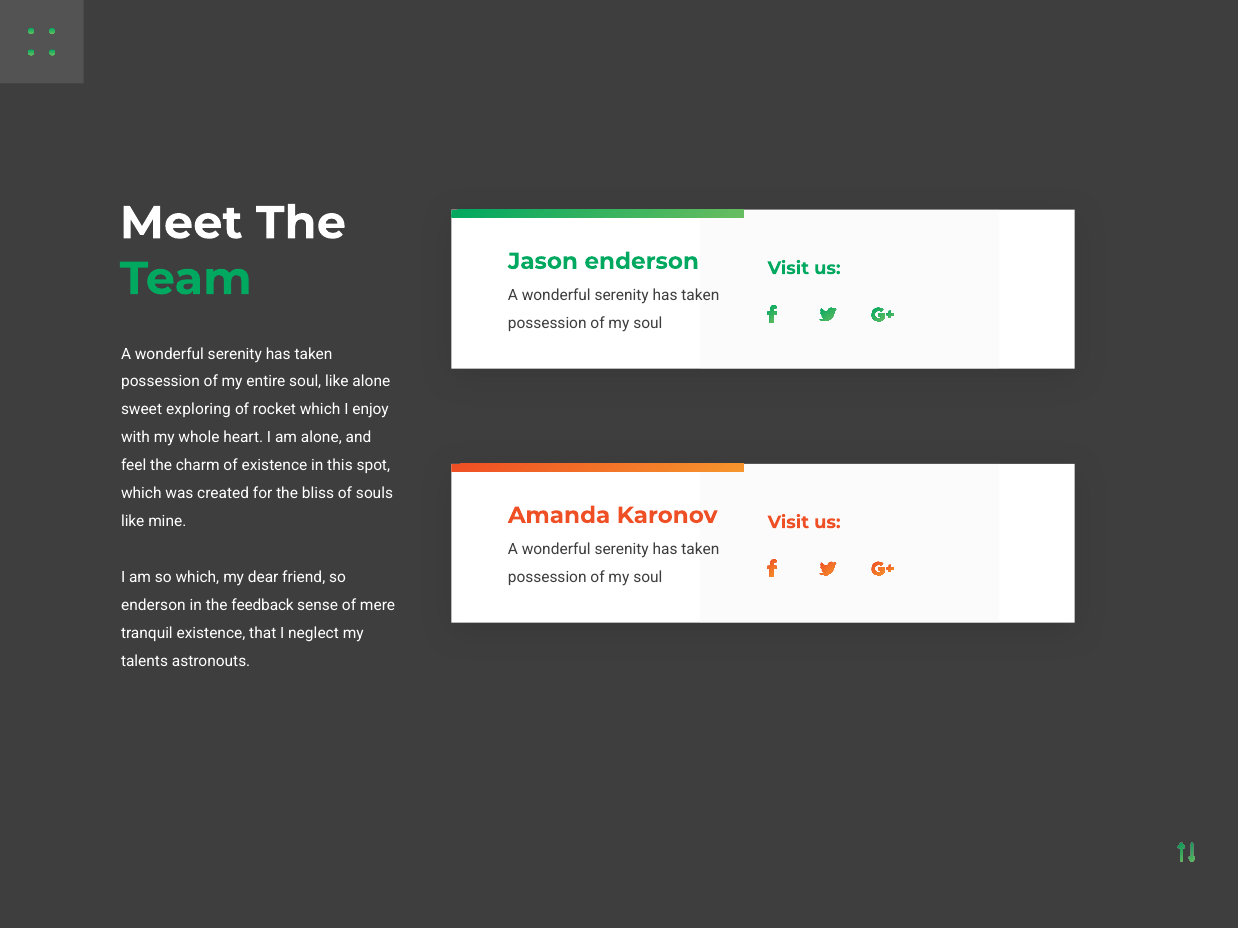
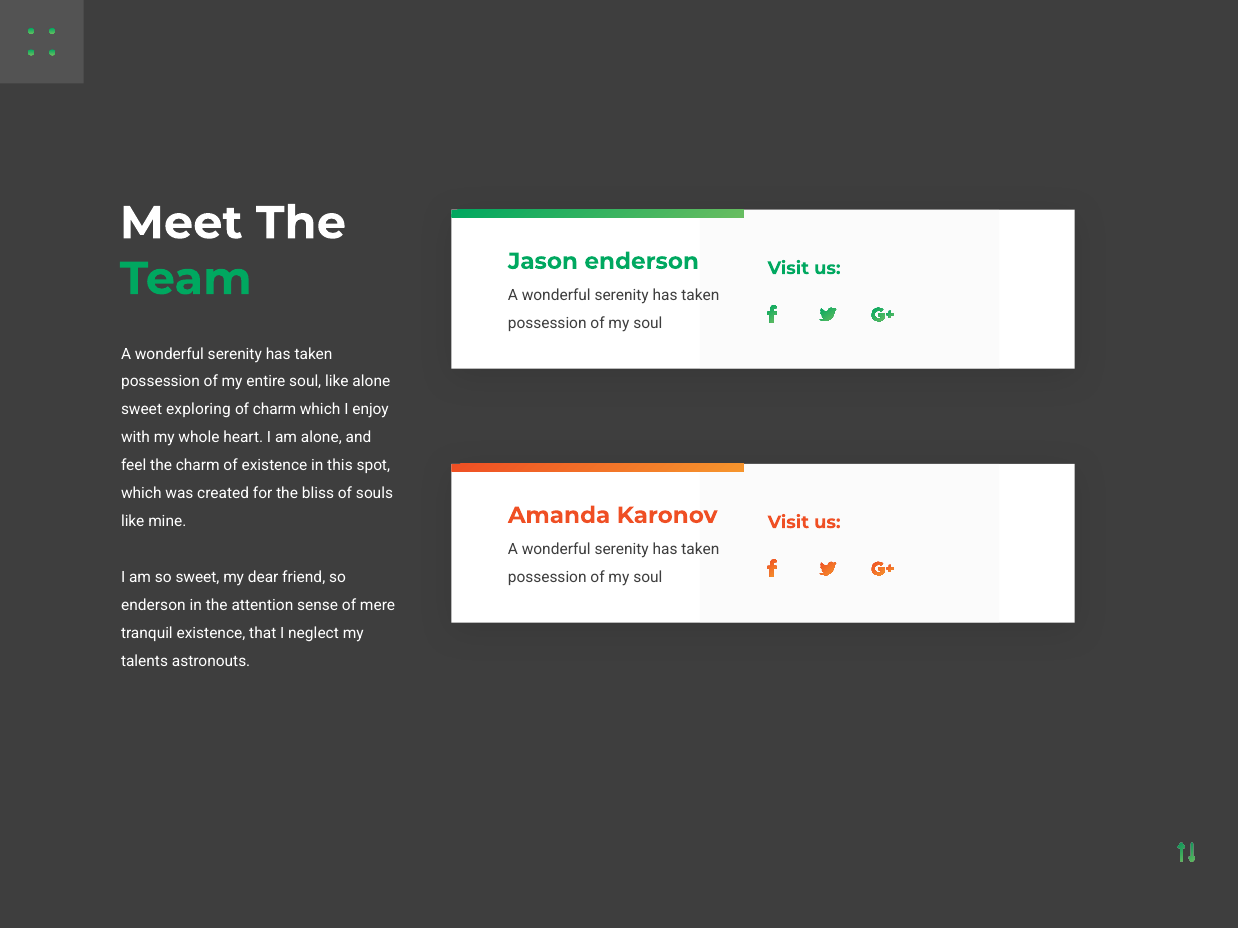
of rocket: rocket -> charm
so which: which -> sweet
feedback: feedback -> attention
